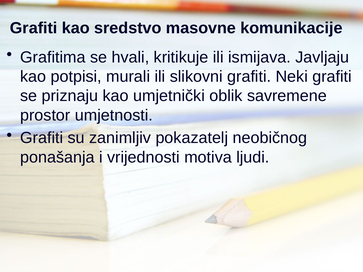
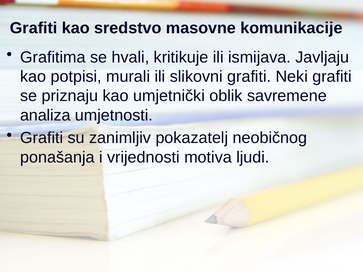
prostor: prostor -> analiza
